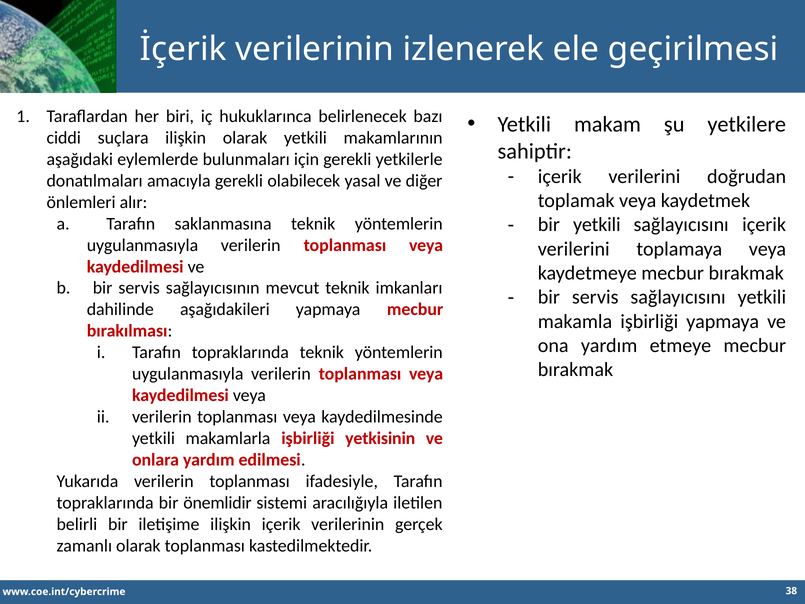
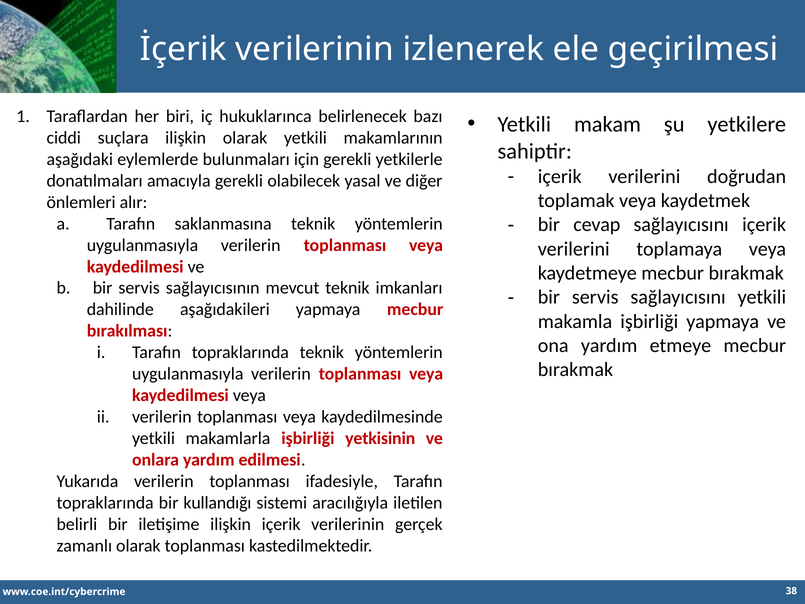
bir yetkili: yetkili -> cevap
önemlidir: önemlidir -> kullandığı
